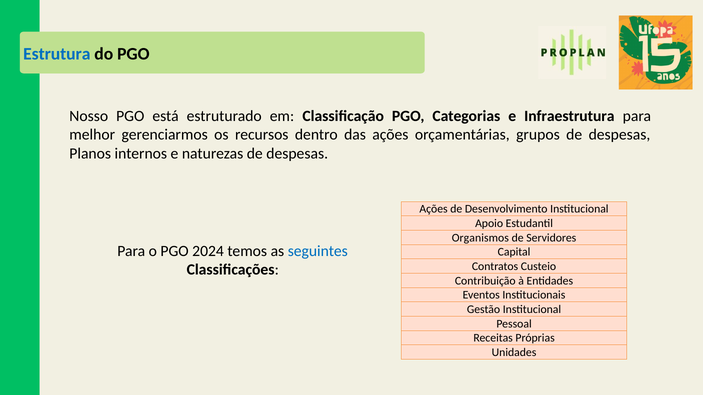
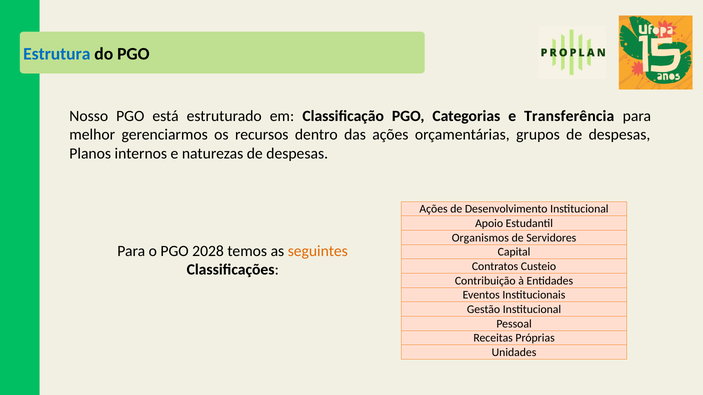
Infraestrutura: Infraestrutura -> Transferência
2024: 2024 -> 2028
seguintes colour: blue -> orange
